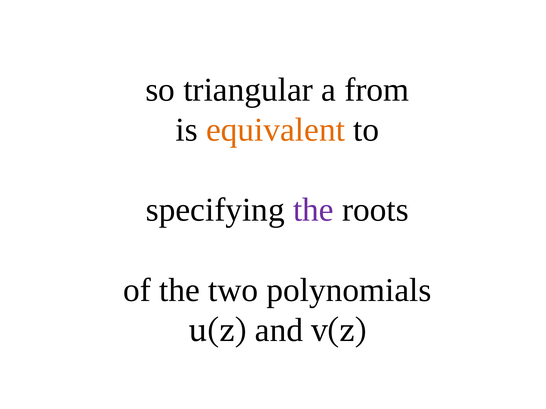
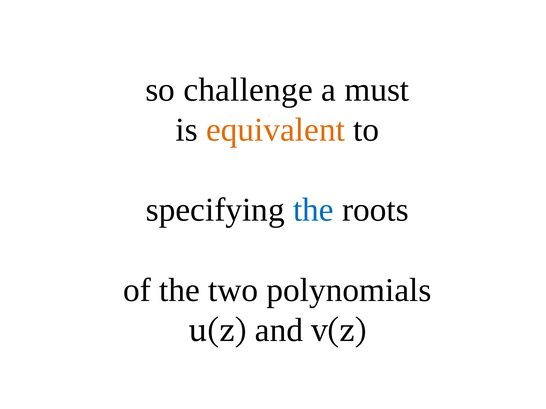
triangular: triangular -> challenge
from: from -> must
the at (313, 210) colour: purple -> blue
